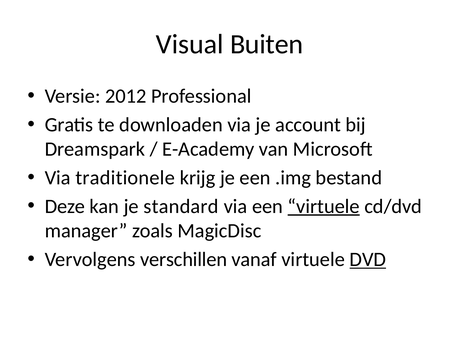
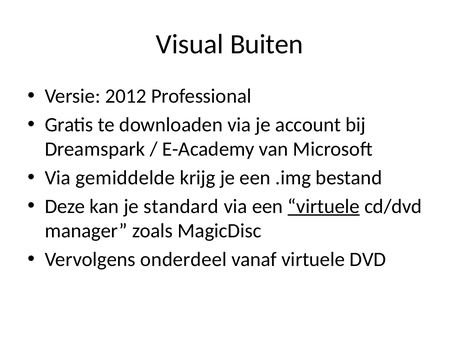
traditionele: traditionele -> gemiddelde
verschillen: verschillen -> onderdeel
DVD underline: present -> none
